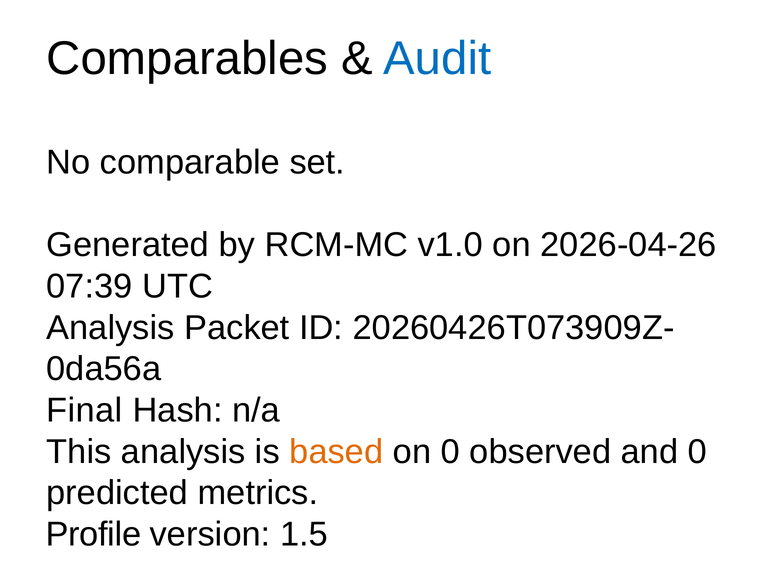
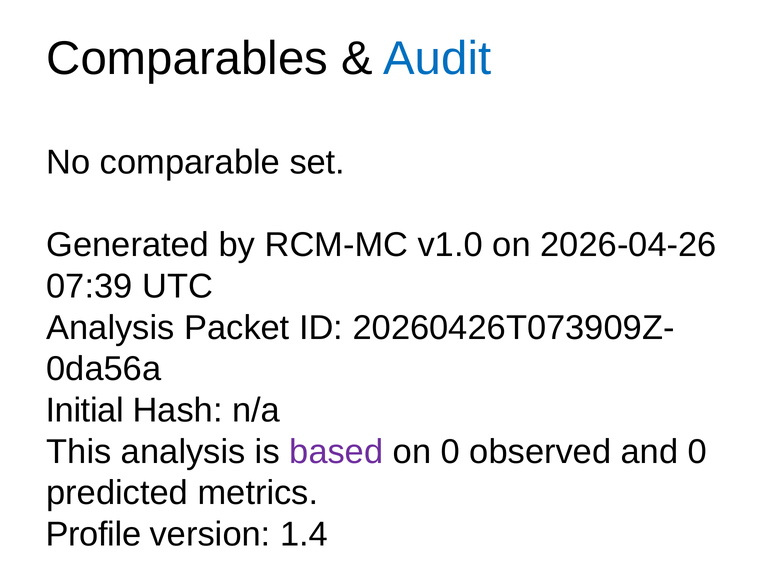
Final: Final -> Initial
based colour: orange -> purple
1.5: 1.5 -> 1.4
